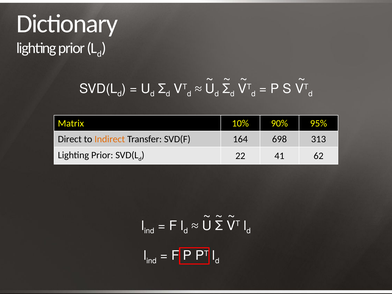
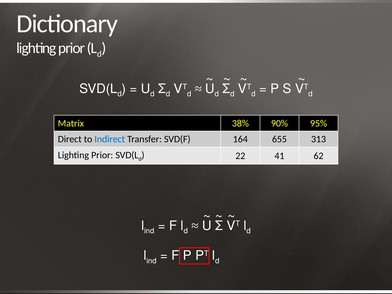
10%: 10% -> 38%
Indirect colour: orange -> blue
698: 698 -> 655
